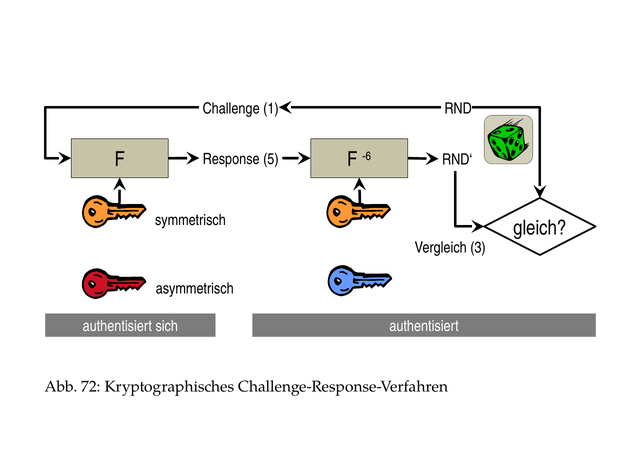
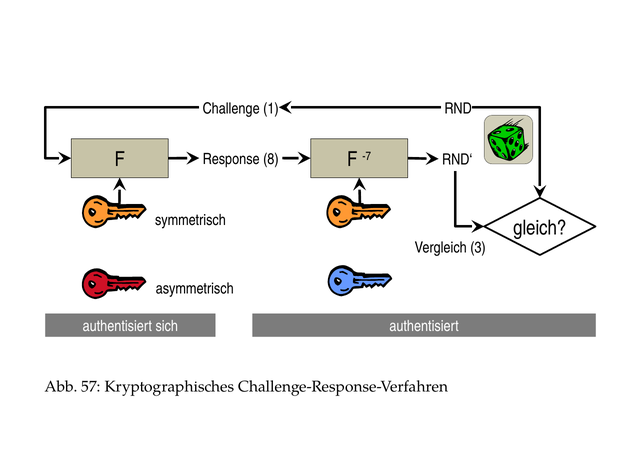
-6: -6 -> -7
5: 5 -> 8
72: 72 -> 57
